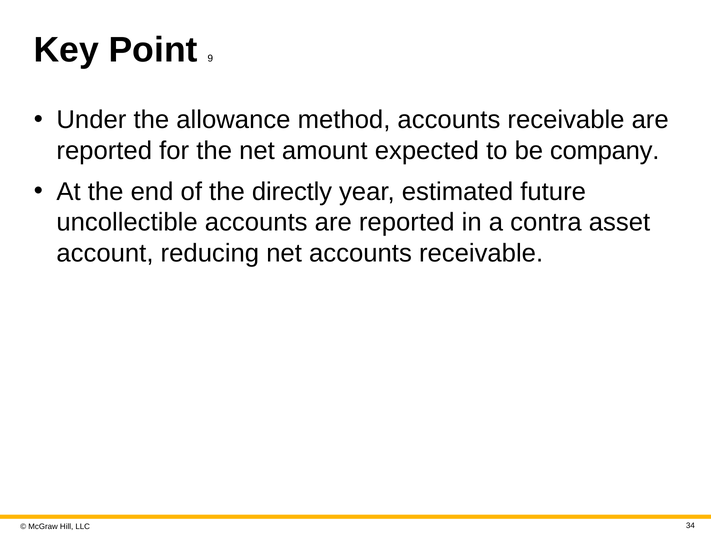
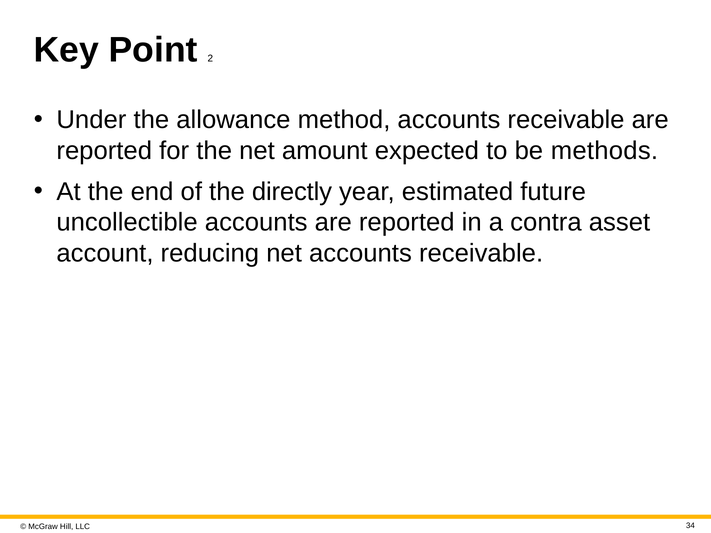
9: 9 -> 2
company: company -> methods
